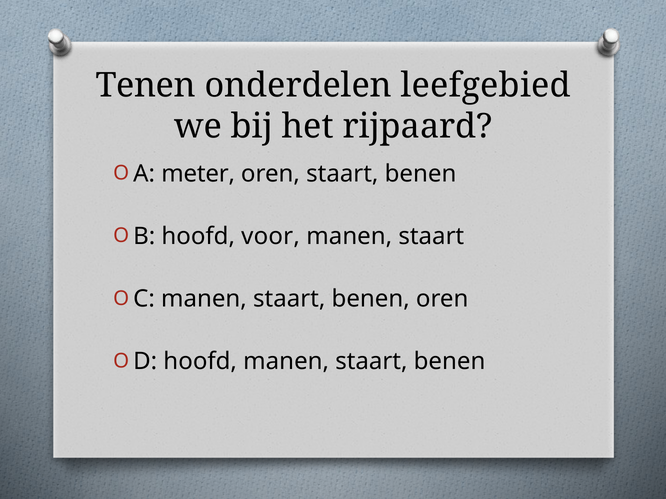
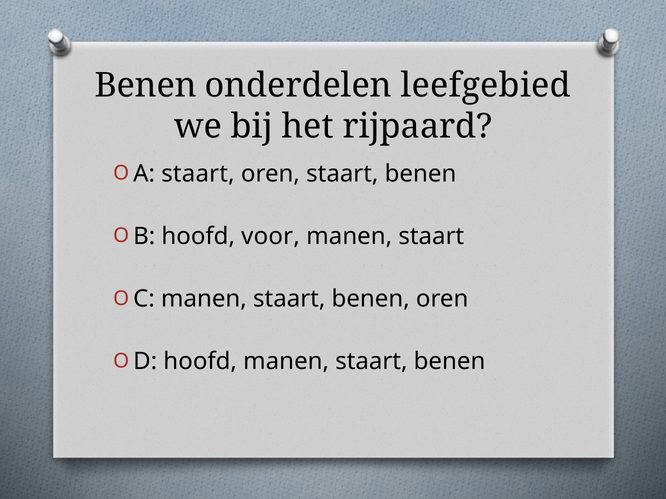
Tenen at (146, 86): Tenen -> Benen
meter at (198, 174): meter -> staart
